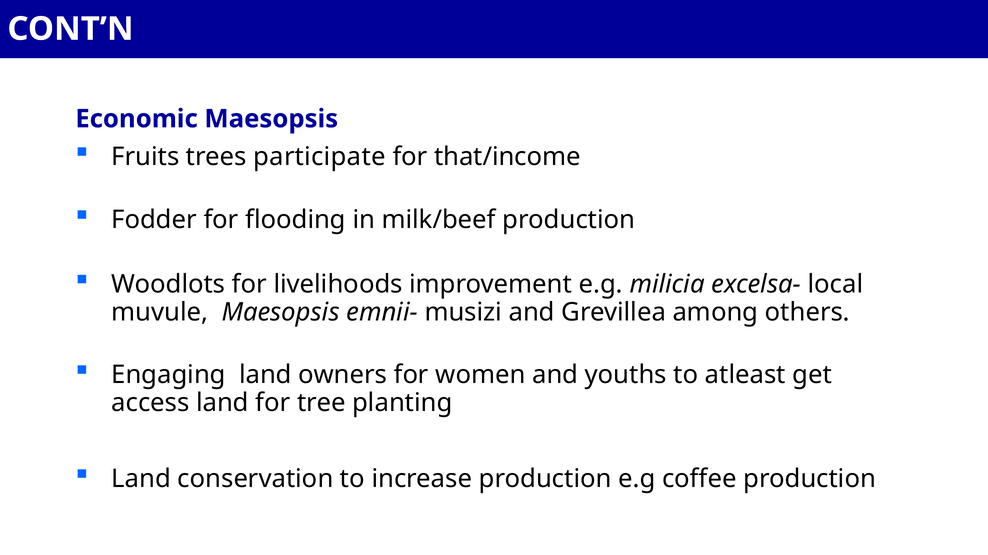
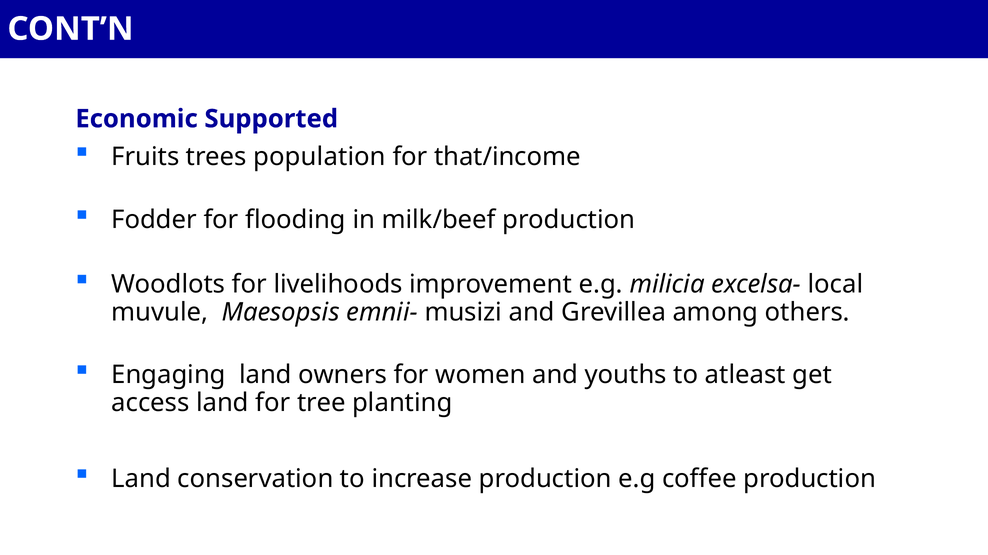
Economic Maesopsis: Maesopsis -> Supported
participate: participate -> population
